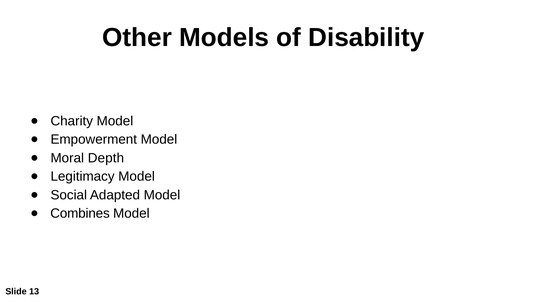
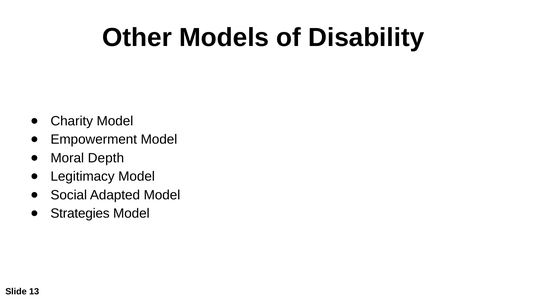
Combines: Combines -> Strategies
